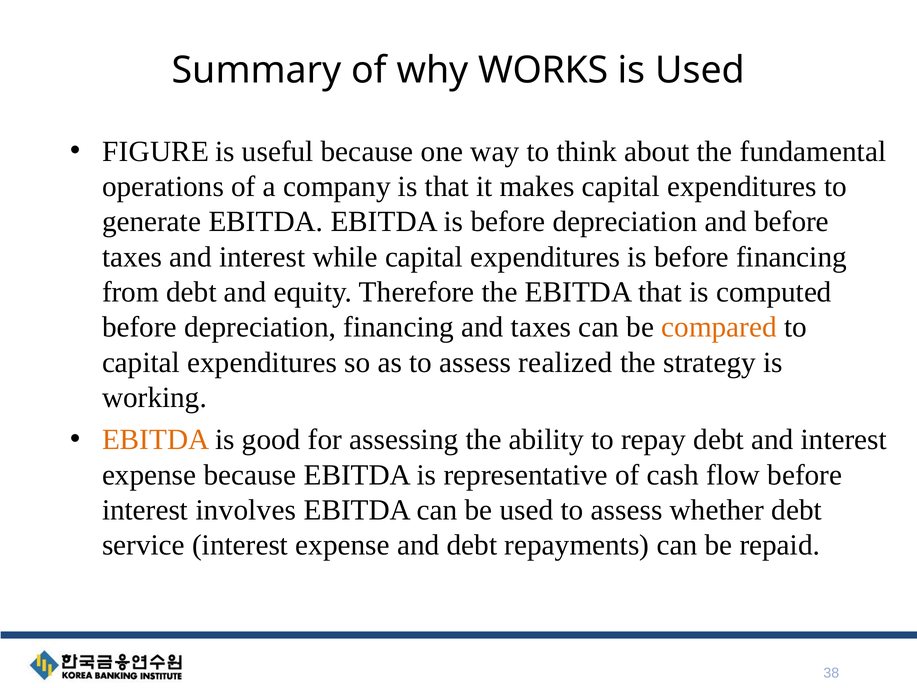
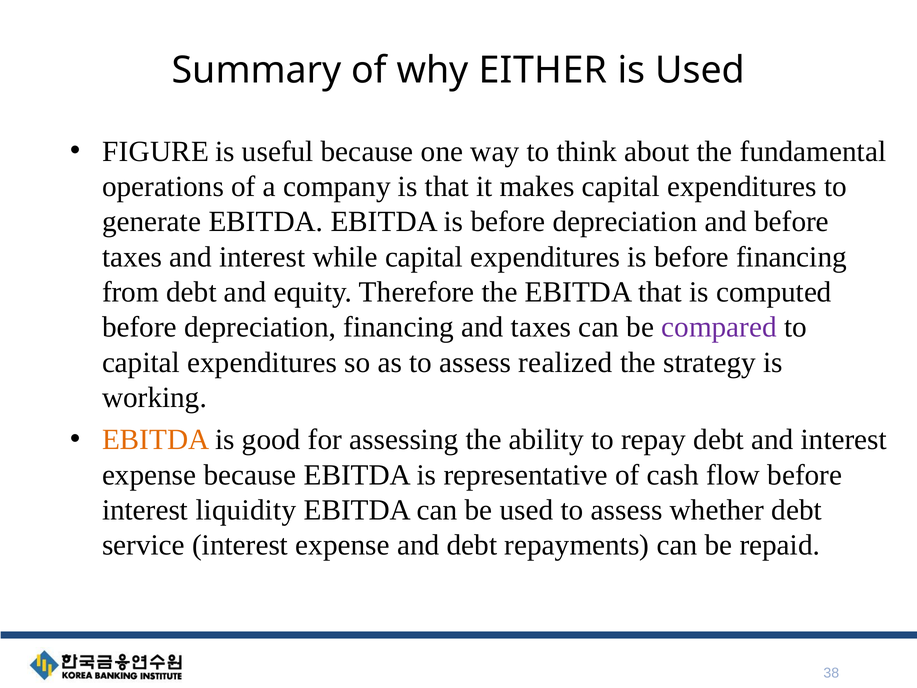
WORKS: WORKS -> EITHER
compared colour: orange -> purple
involves: involves -> liquidity
